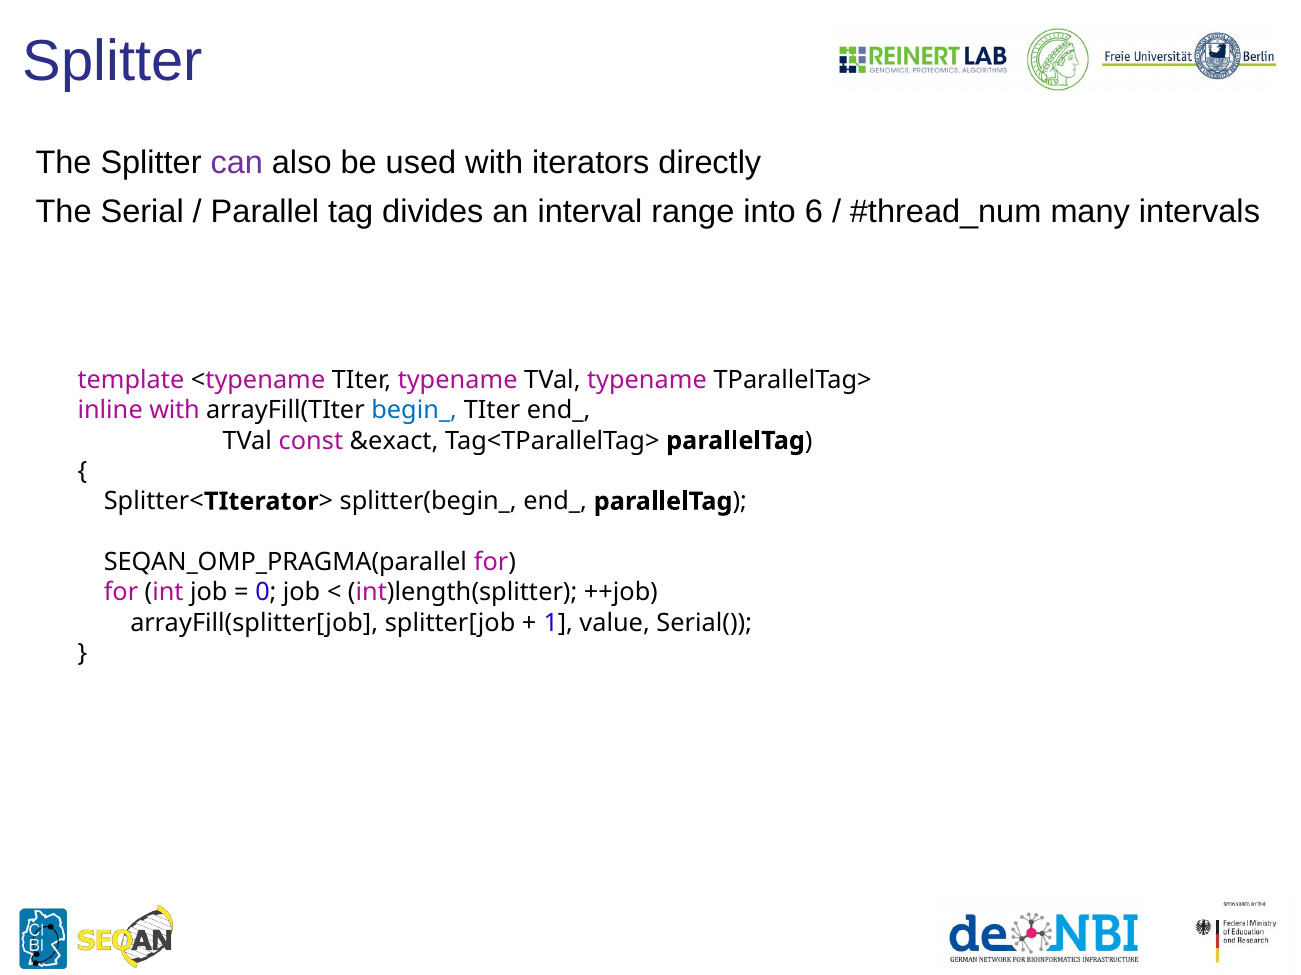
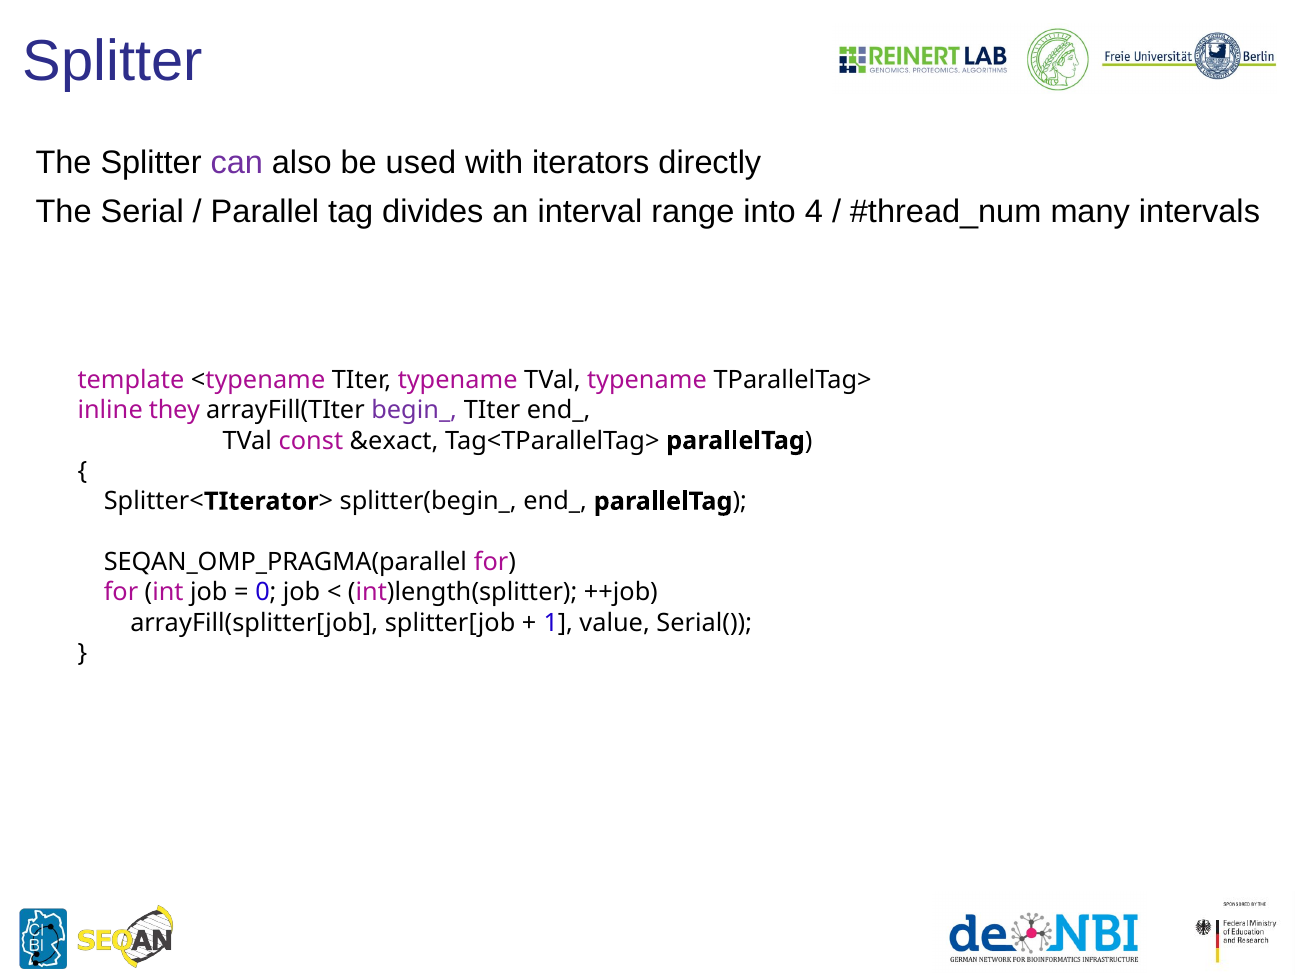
6: 6 -> 4
inline with: with -> they
begin_ colour: blue -> purple
